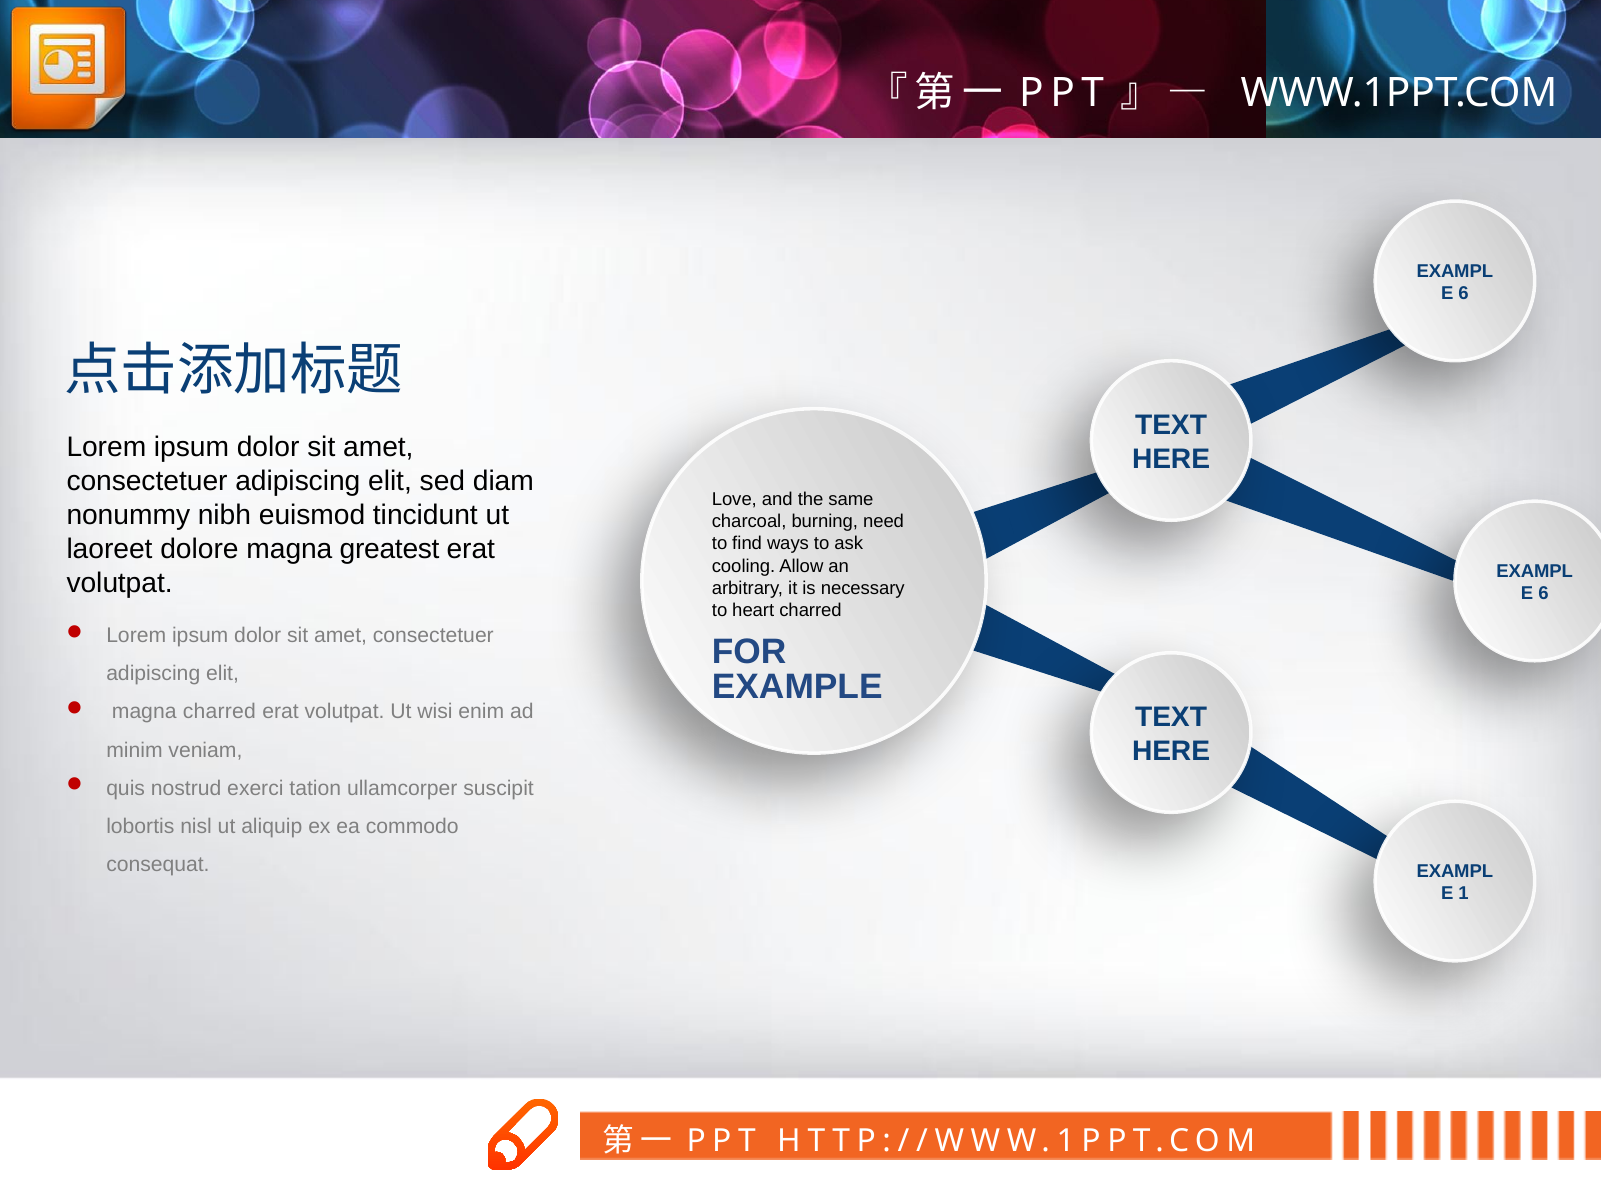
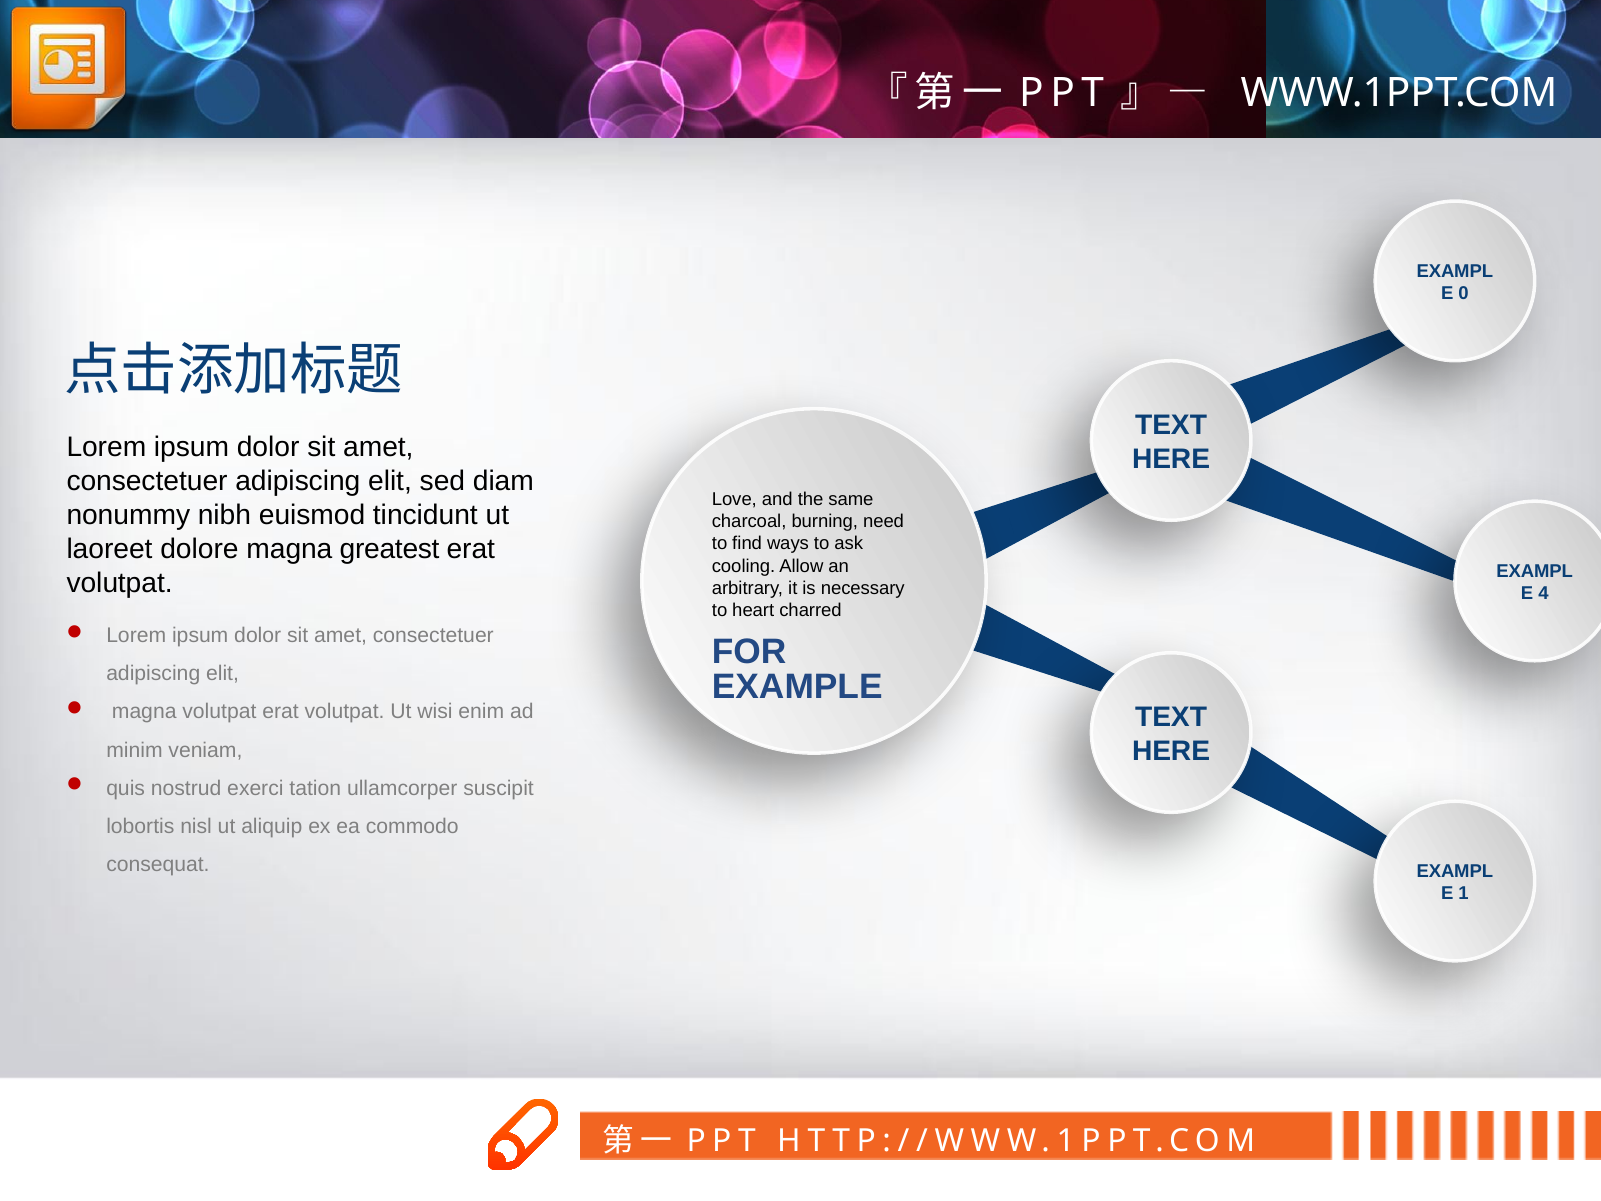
6 at (1464, 293): 6 -> 0
6 at (1543, 593): 6 -> 4
magna charred: charred -> volutpat
